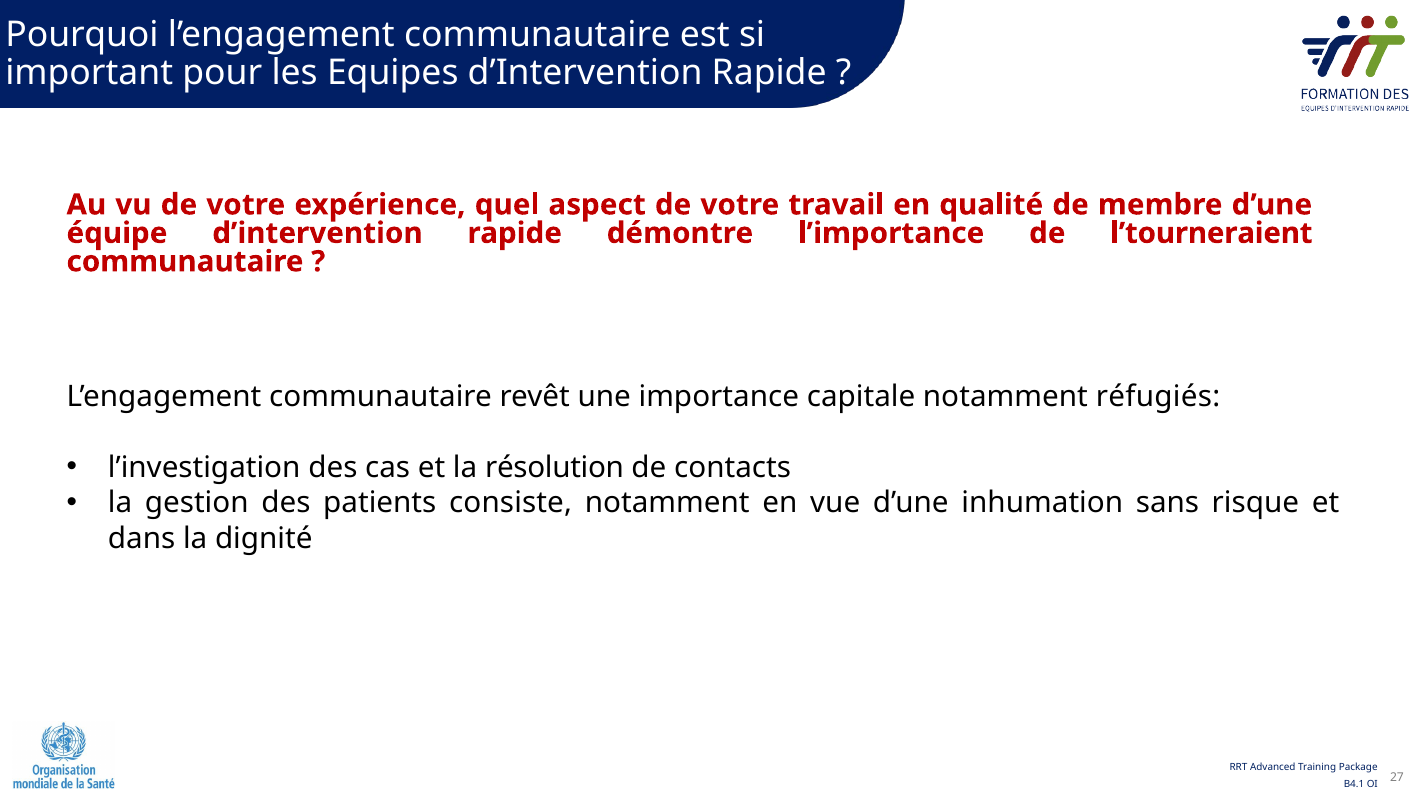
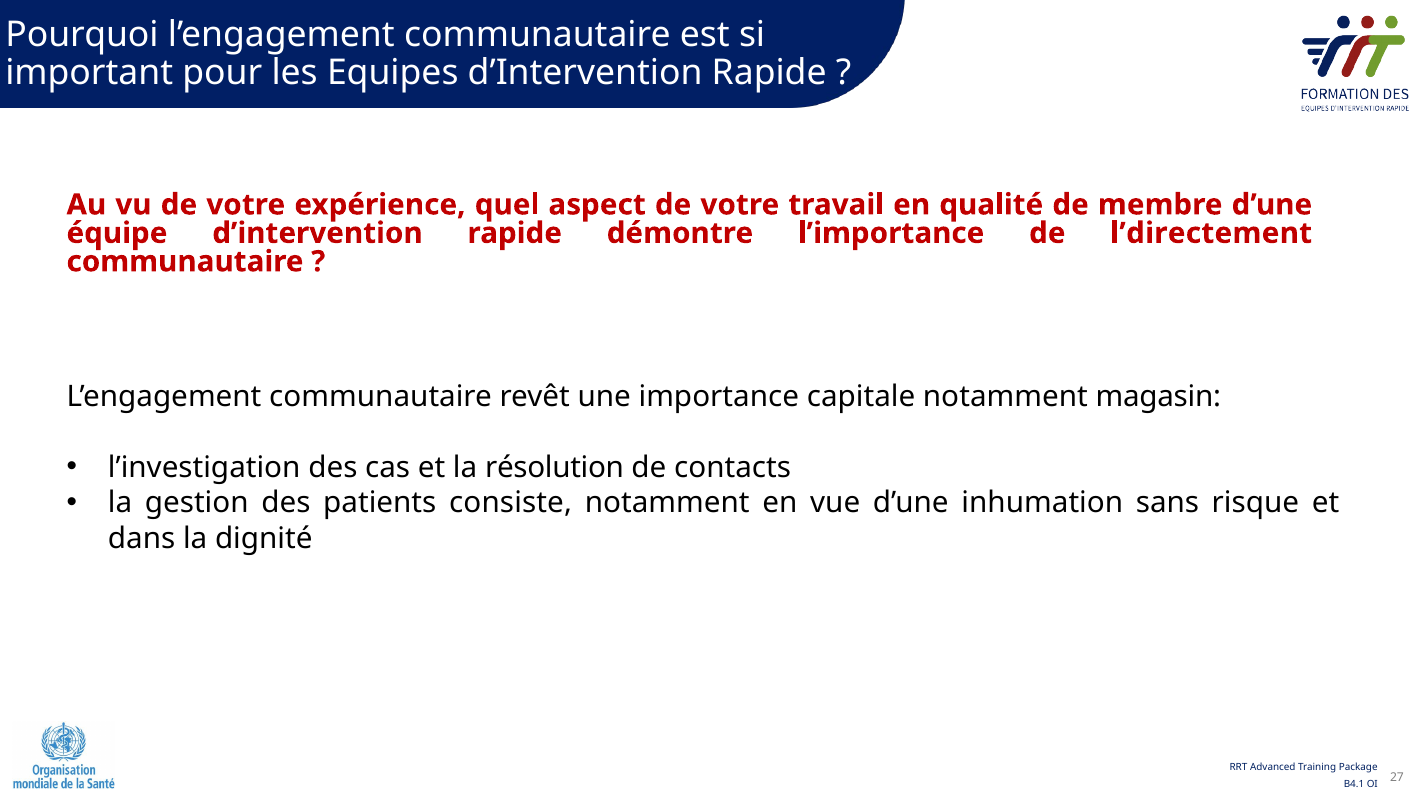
l’tourneraient: l’tourneraient -> l’directement
réfugiés: réfugiés -> magasin
